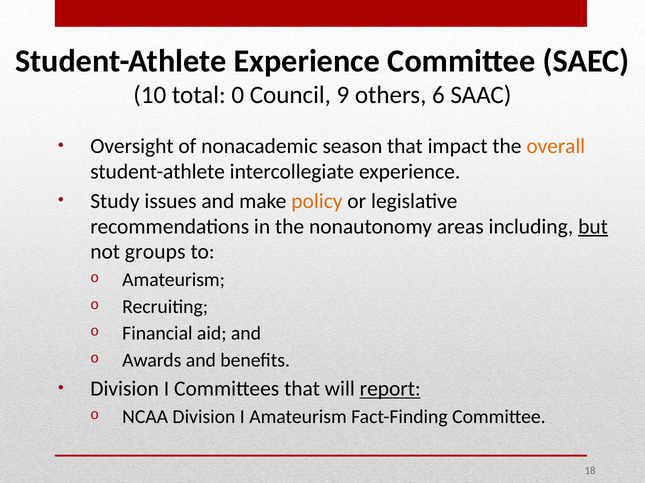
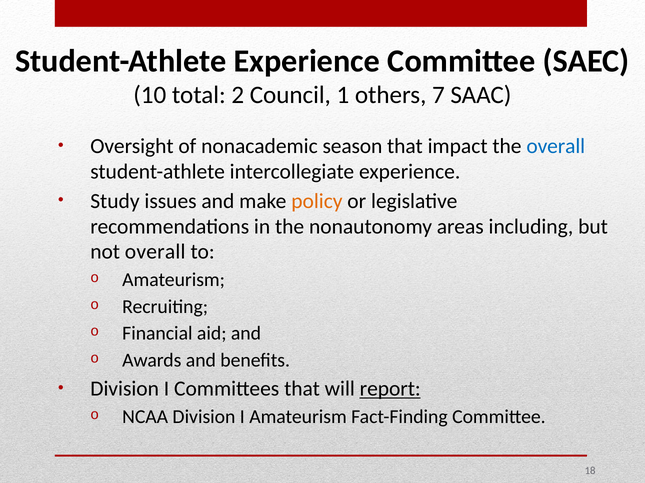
0: 0 -> 2
9: 9 -> 1
6: 6 -> 7
overall at (556, 146) colour: orange -> blue
but underline: present -> none
not groups: groups -> overall
